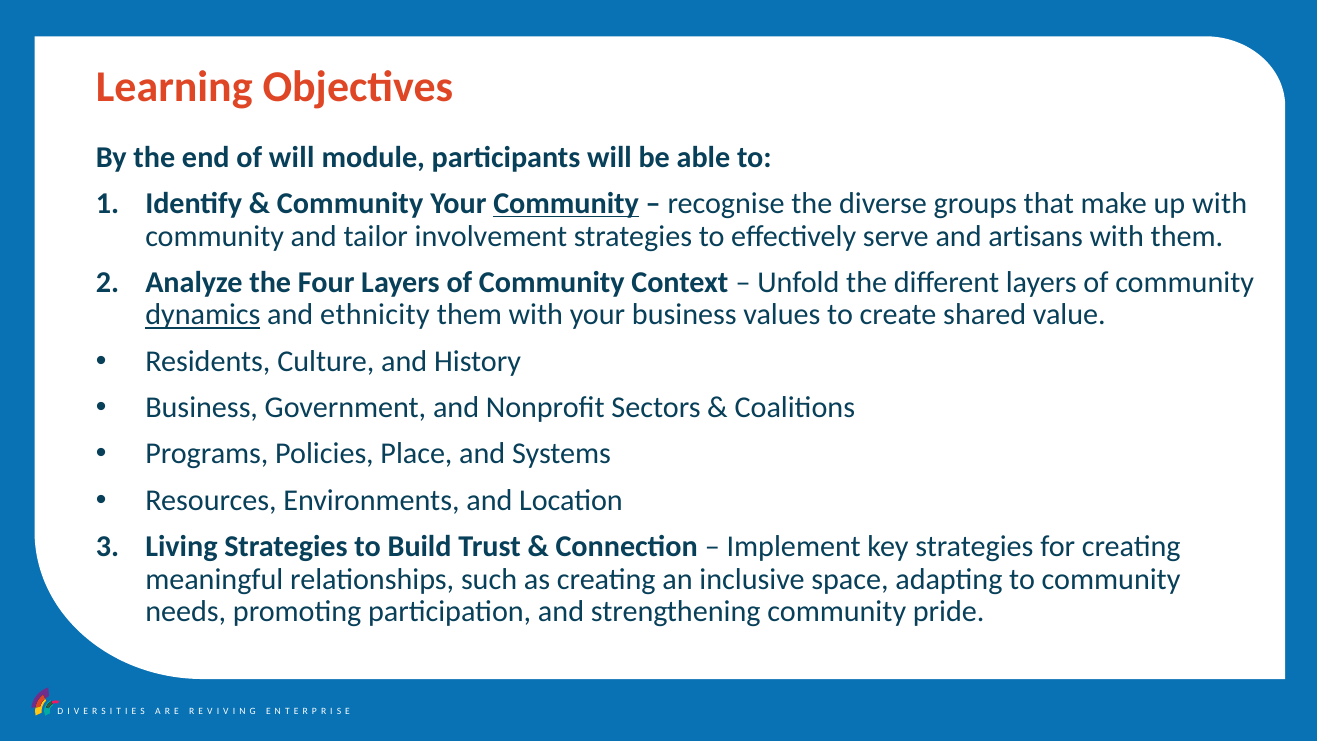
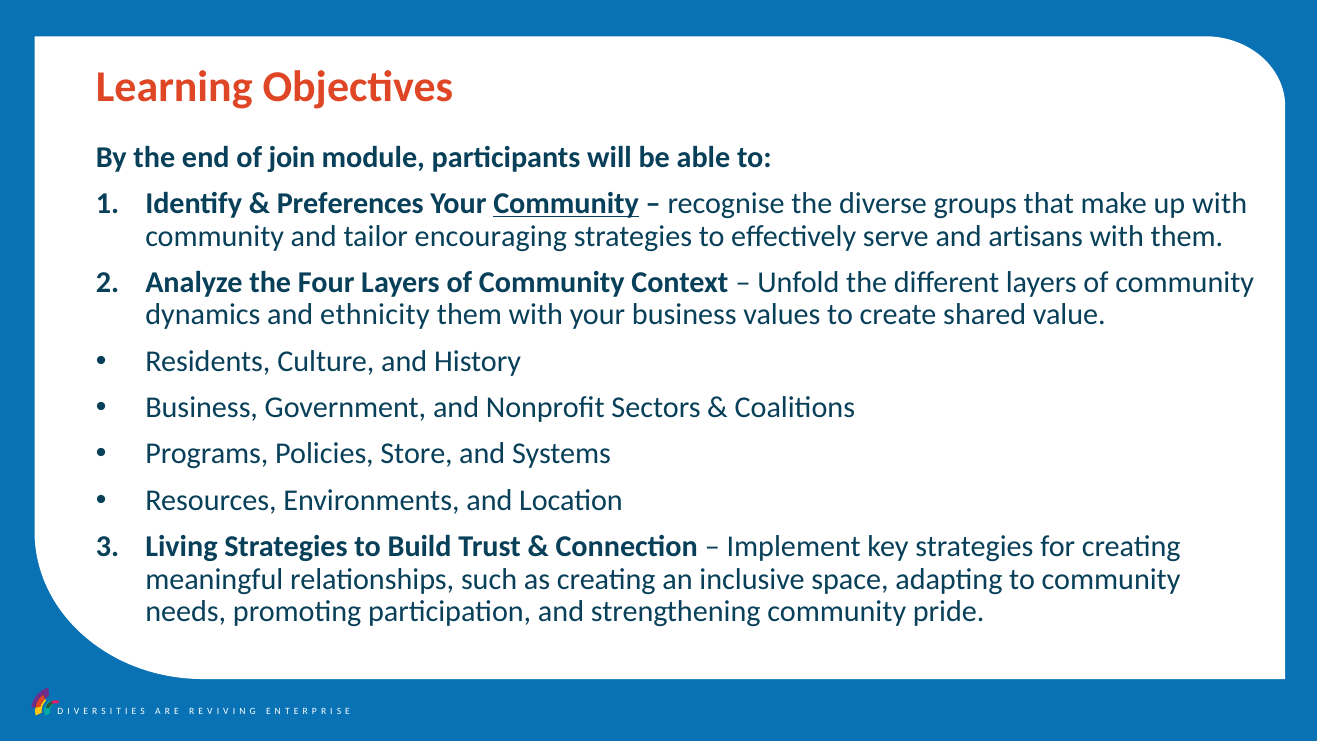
of will: will -> join
Community at (350, 203): Community -> Preferences
involvement: involvement -> encouraging
dynamics underline: present -> none
Place: Place -> Store
